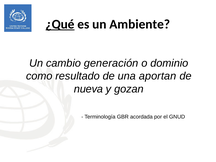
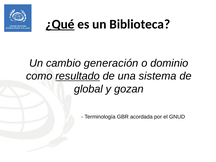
Ambiente: Ambiente -> Biblioteca
resultado underline: none -> present
aportan: aportan -> sistema
nueva: nueva -> global
